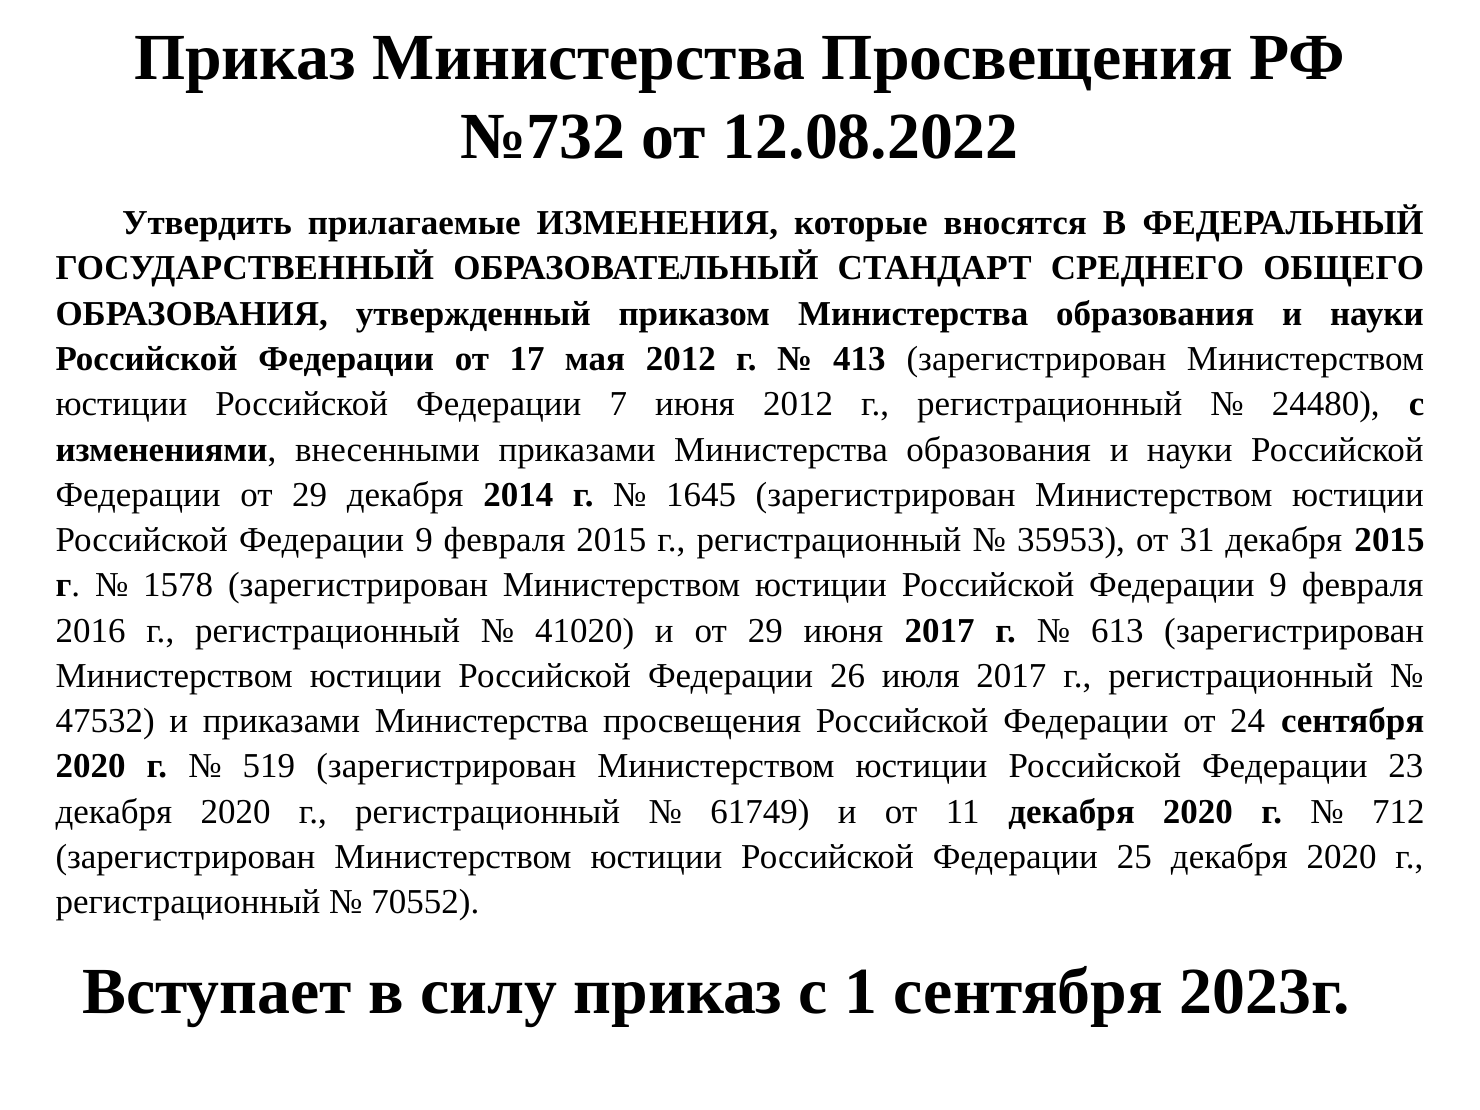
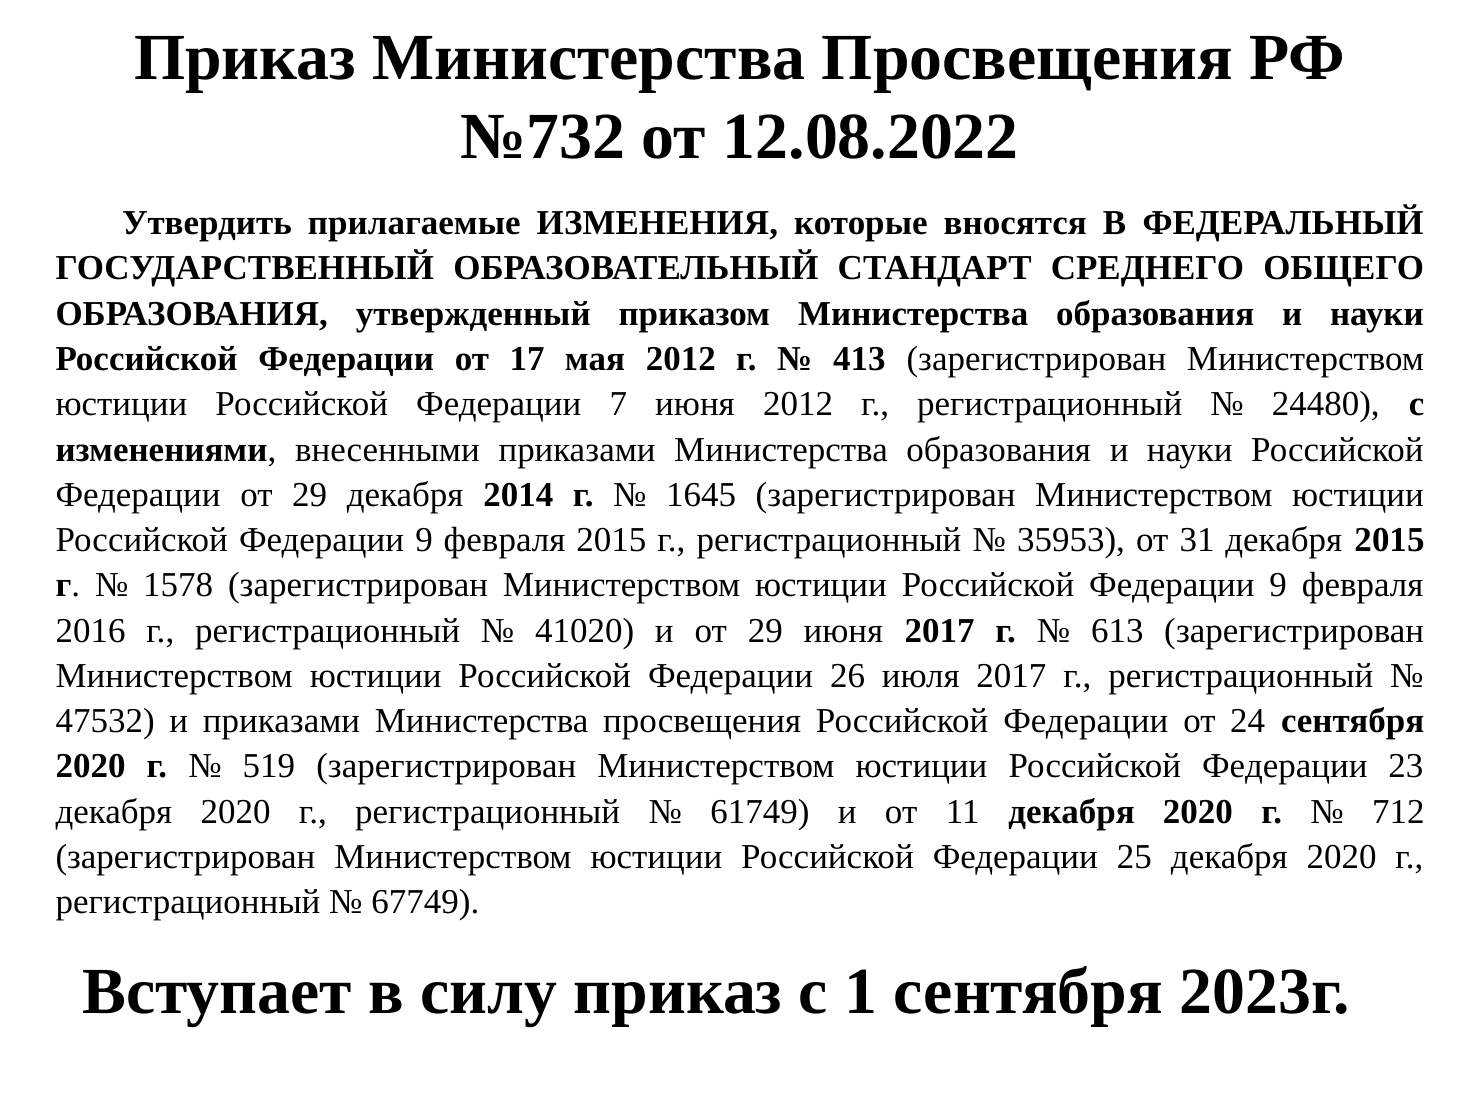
70552: 70552 -> 67749
